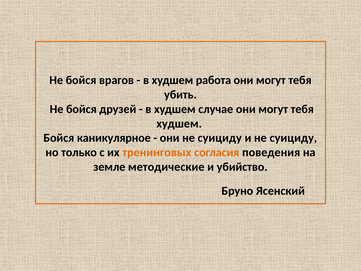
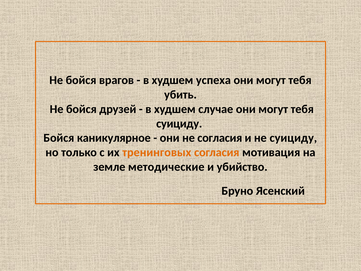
работа: работа -> успеха
худшем at (179, 123): худшем -> суициду
они не суициду: суициду -> согласия
поведения: поведения -> мотивация
